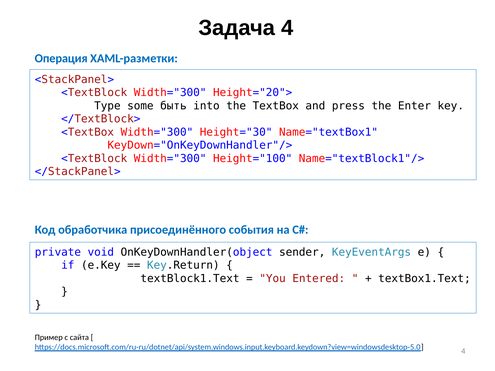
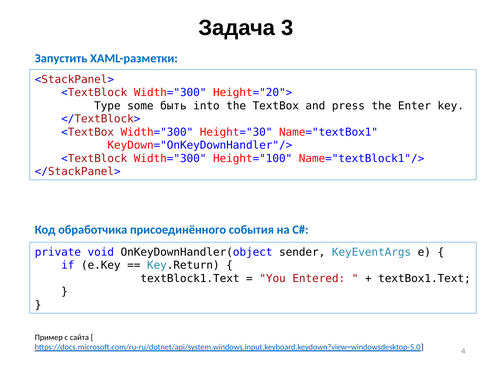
Задача 4: 4 -> 3
Операция: Операция -> Запустить
